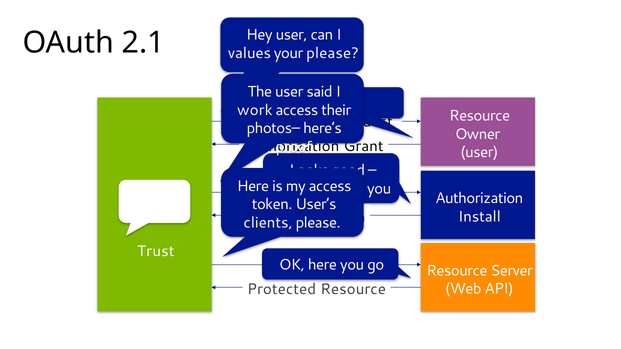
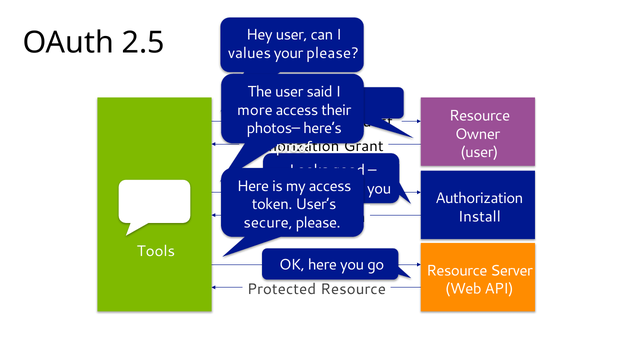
2.1: 2.1 -> 2.5
work: work -> more
clients: clients -> secure
Trust: Trust -> Tools
